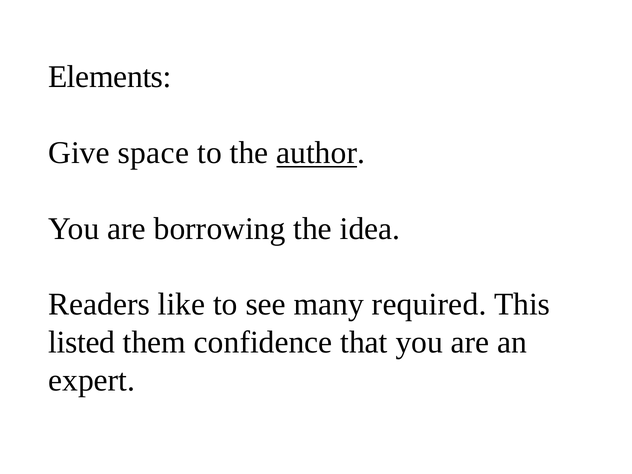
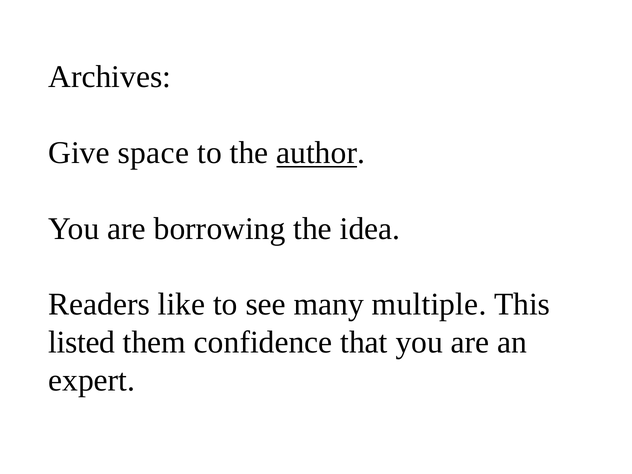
Elements: Elements -> Archives
required: required -> multiple
